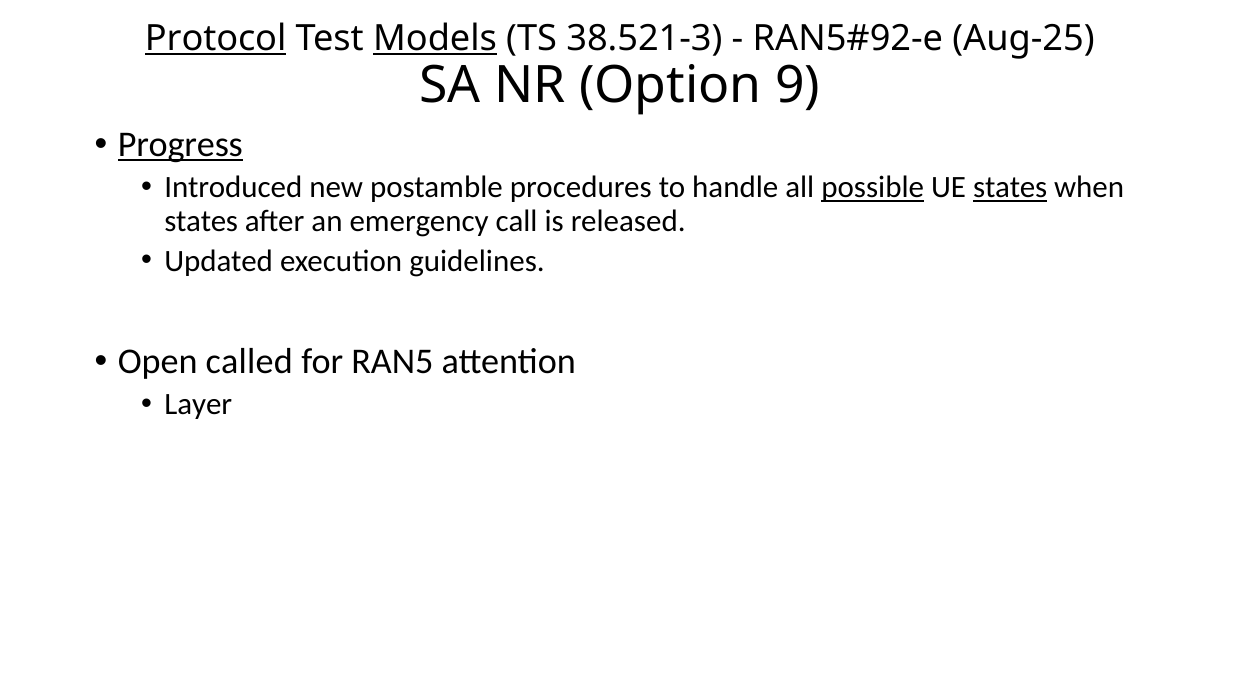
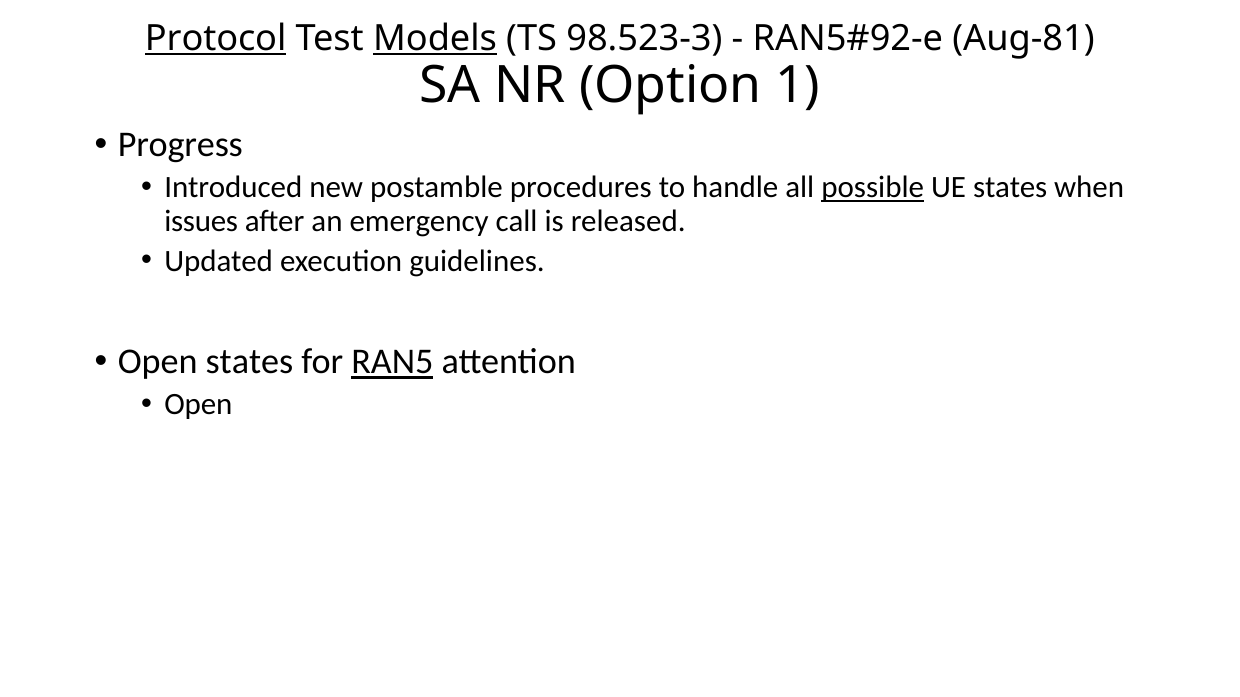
38.521-3: 38.521-3 -> 98.523-3
Aug-25: Aug-25 -> Aug-81
9: 9 -> 1
Progress underline: present -> none
states at (1010, 188) underline: present -> none
states at (201, 221): states -> issues
Open called: called -> states
RAN5 underline: none -> present
Layer at (198, 405): Layer -> Open
